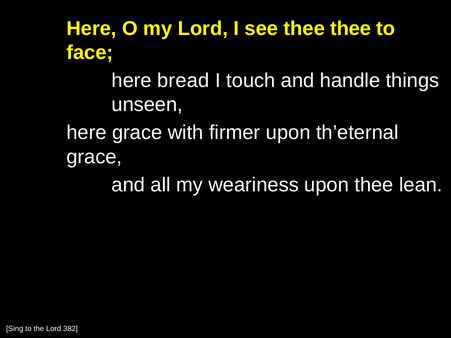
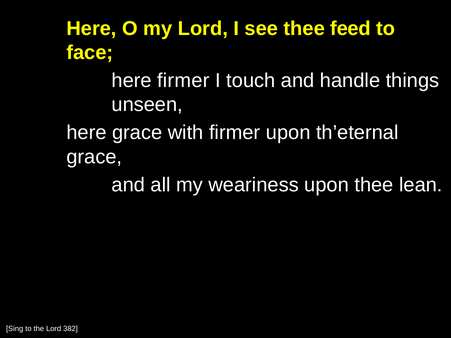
thee thee: thee -> feed
here bread: bread -> firmer
